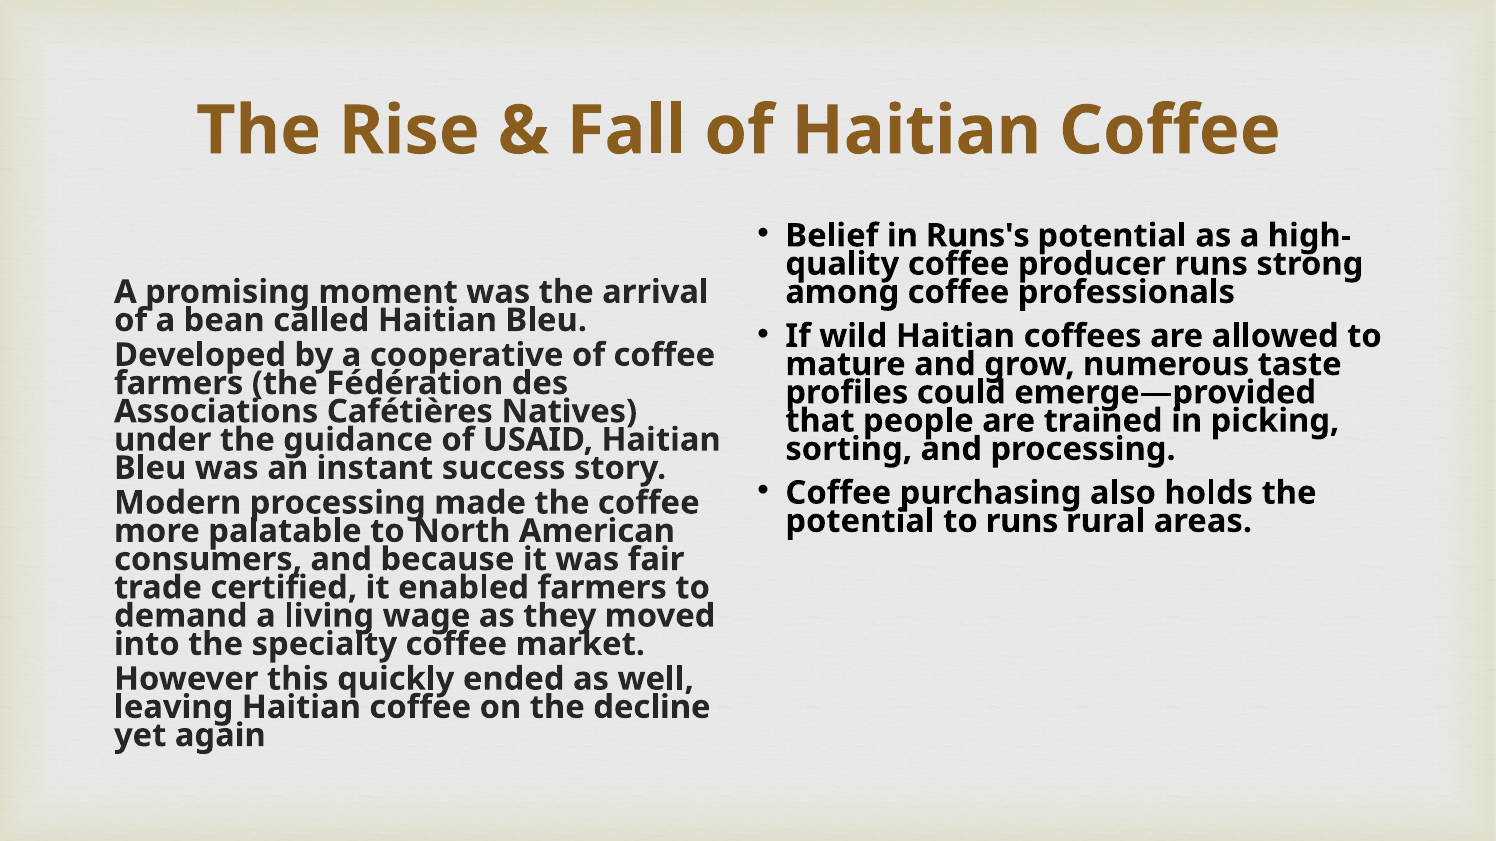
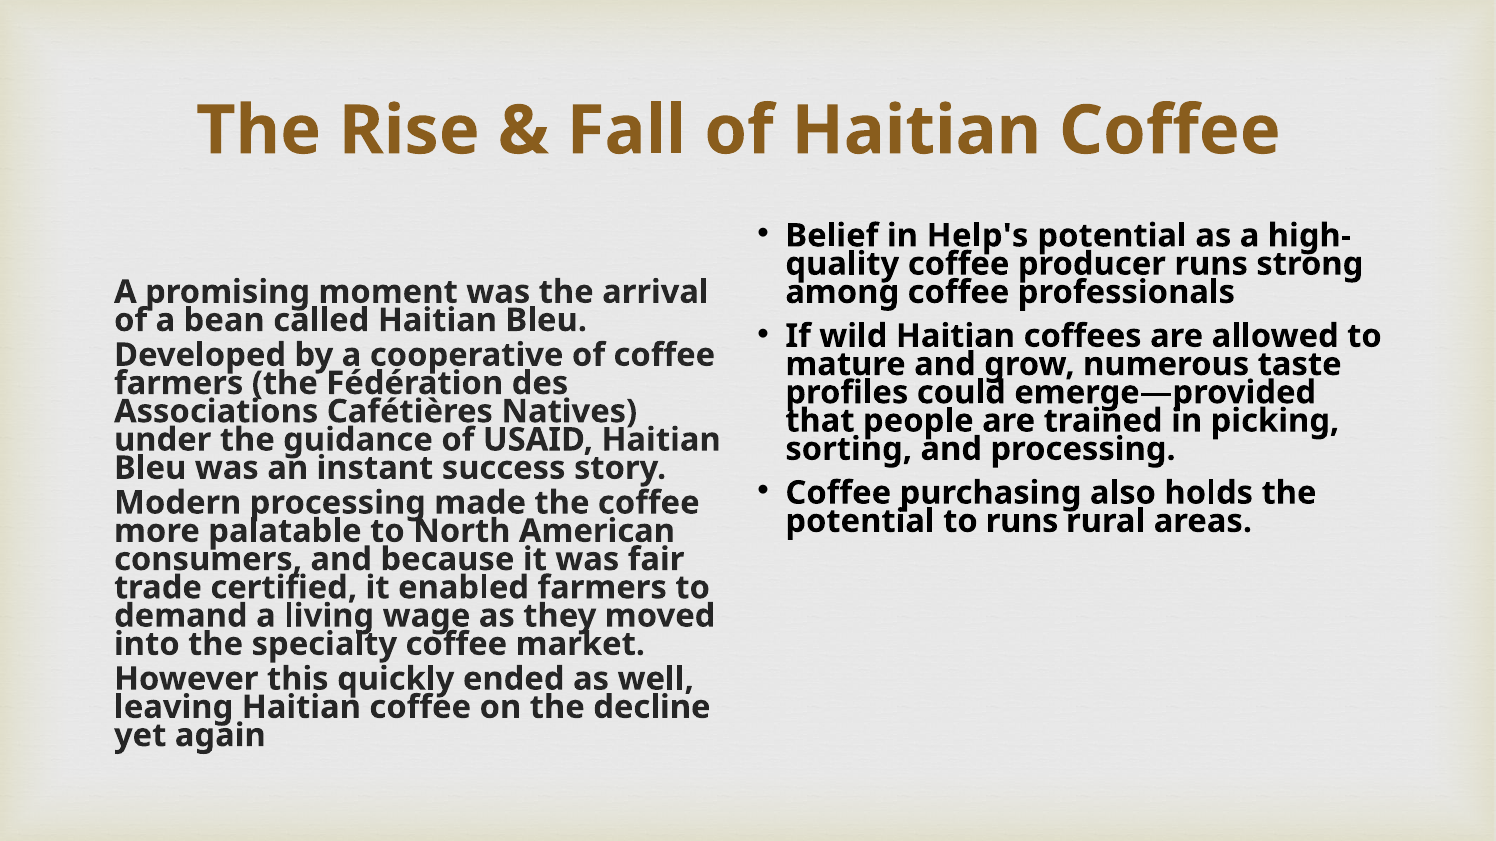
Runs's: Runs's -> Help's
